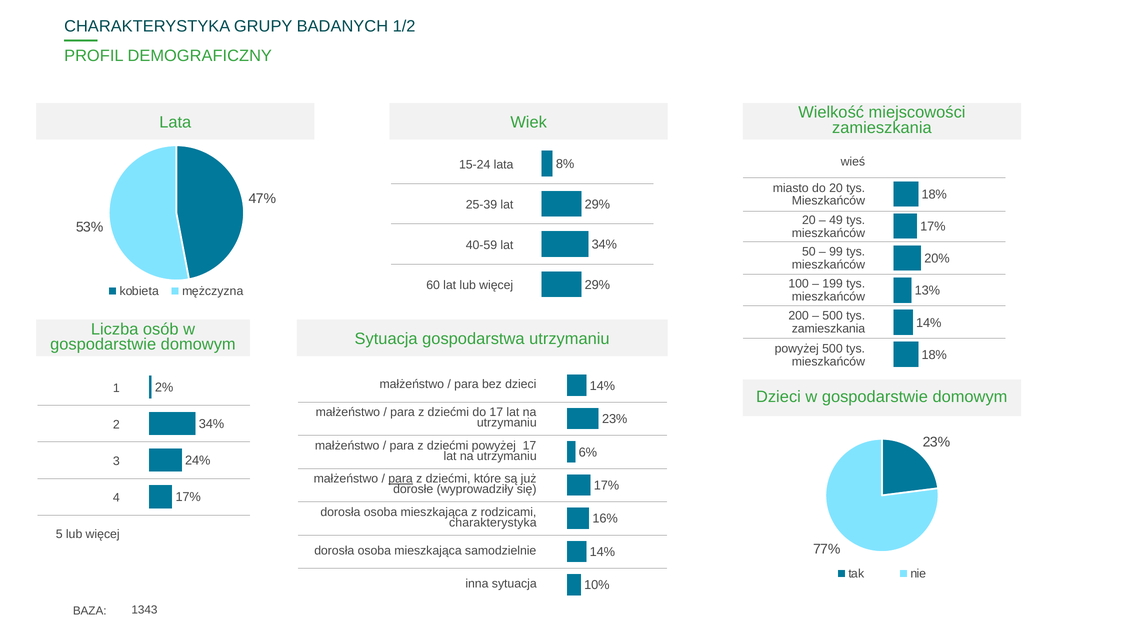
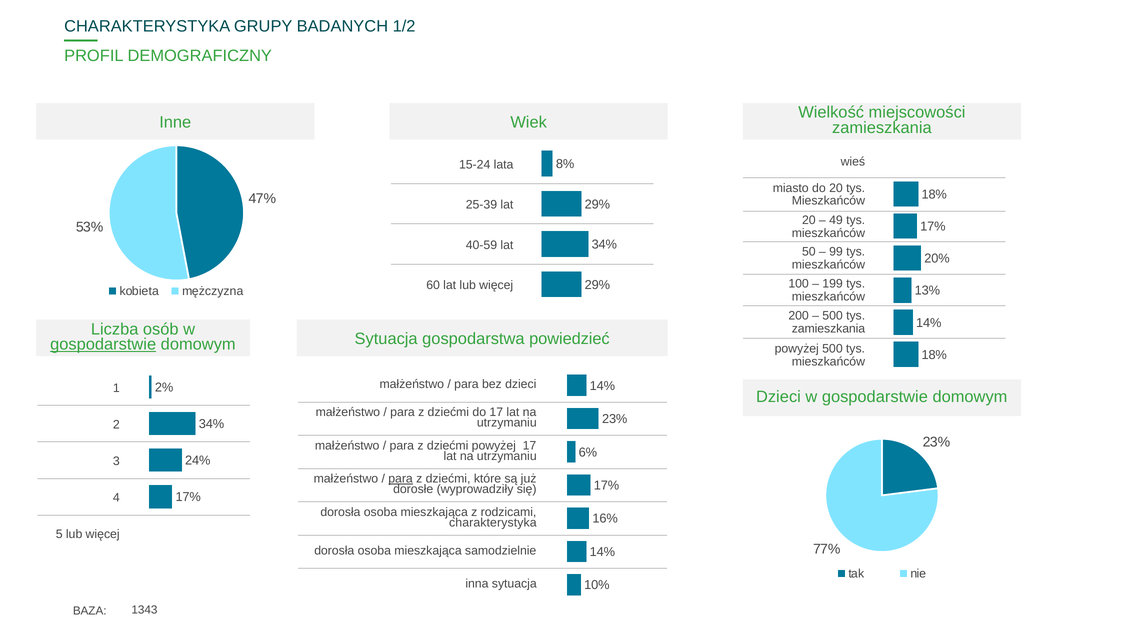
Lata at (175, 122): Lata -> Inne
gospodarstwie at (103, 345) underline: none -> present
gospodarstwa utrzymaniu: utrzymaniu -> powiedzieć
